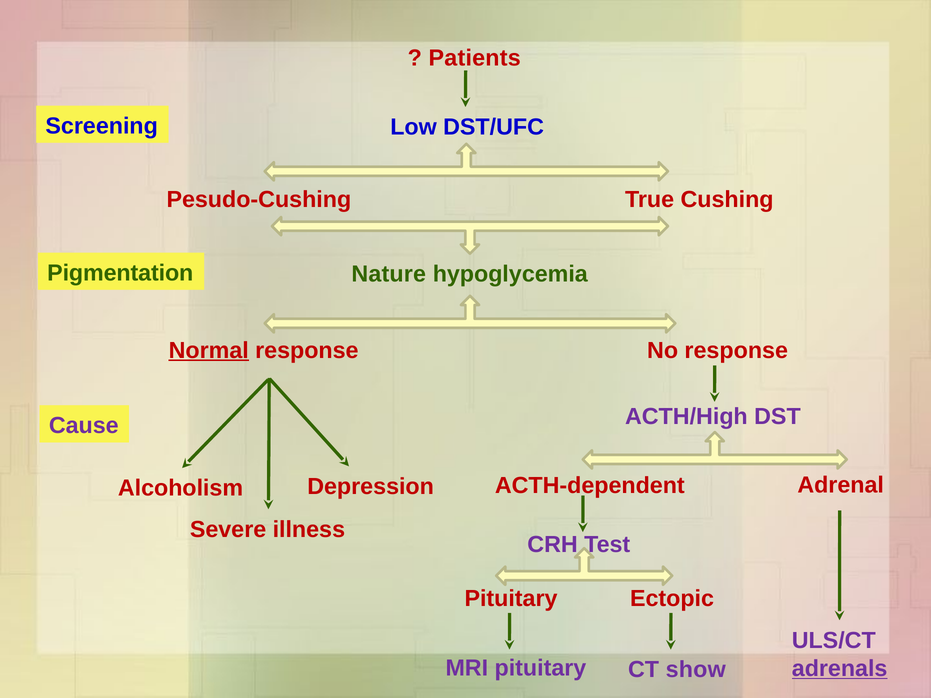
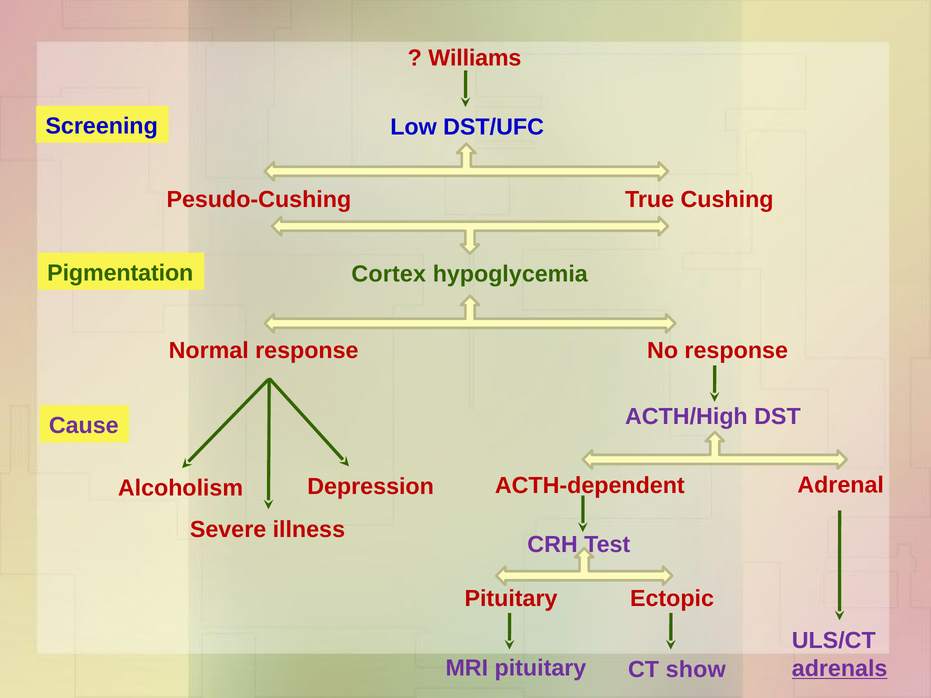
Patients: Patients -> Williams
Nature: Nature -> Cortex
Normal underline: present -> none
